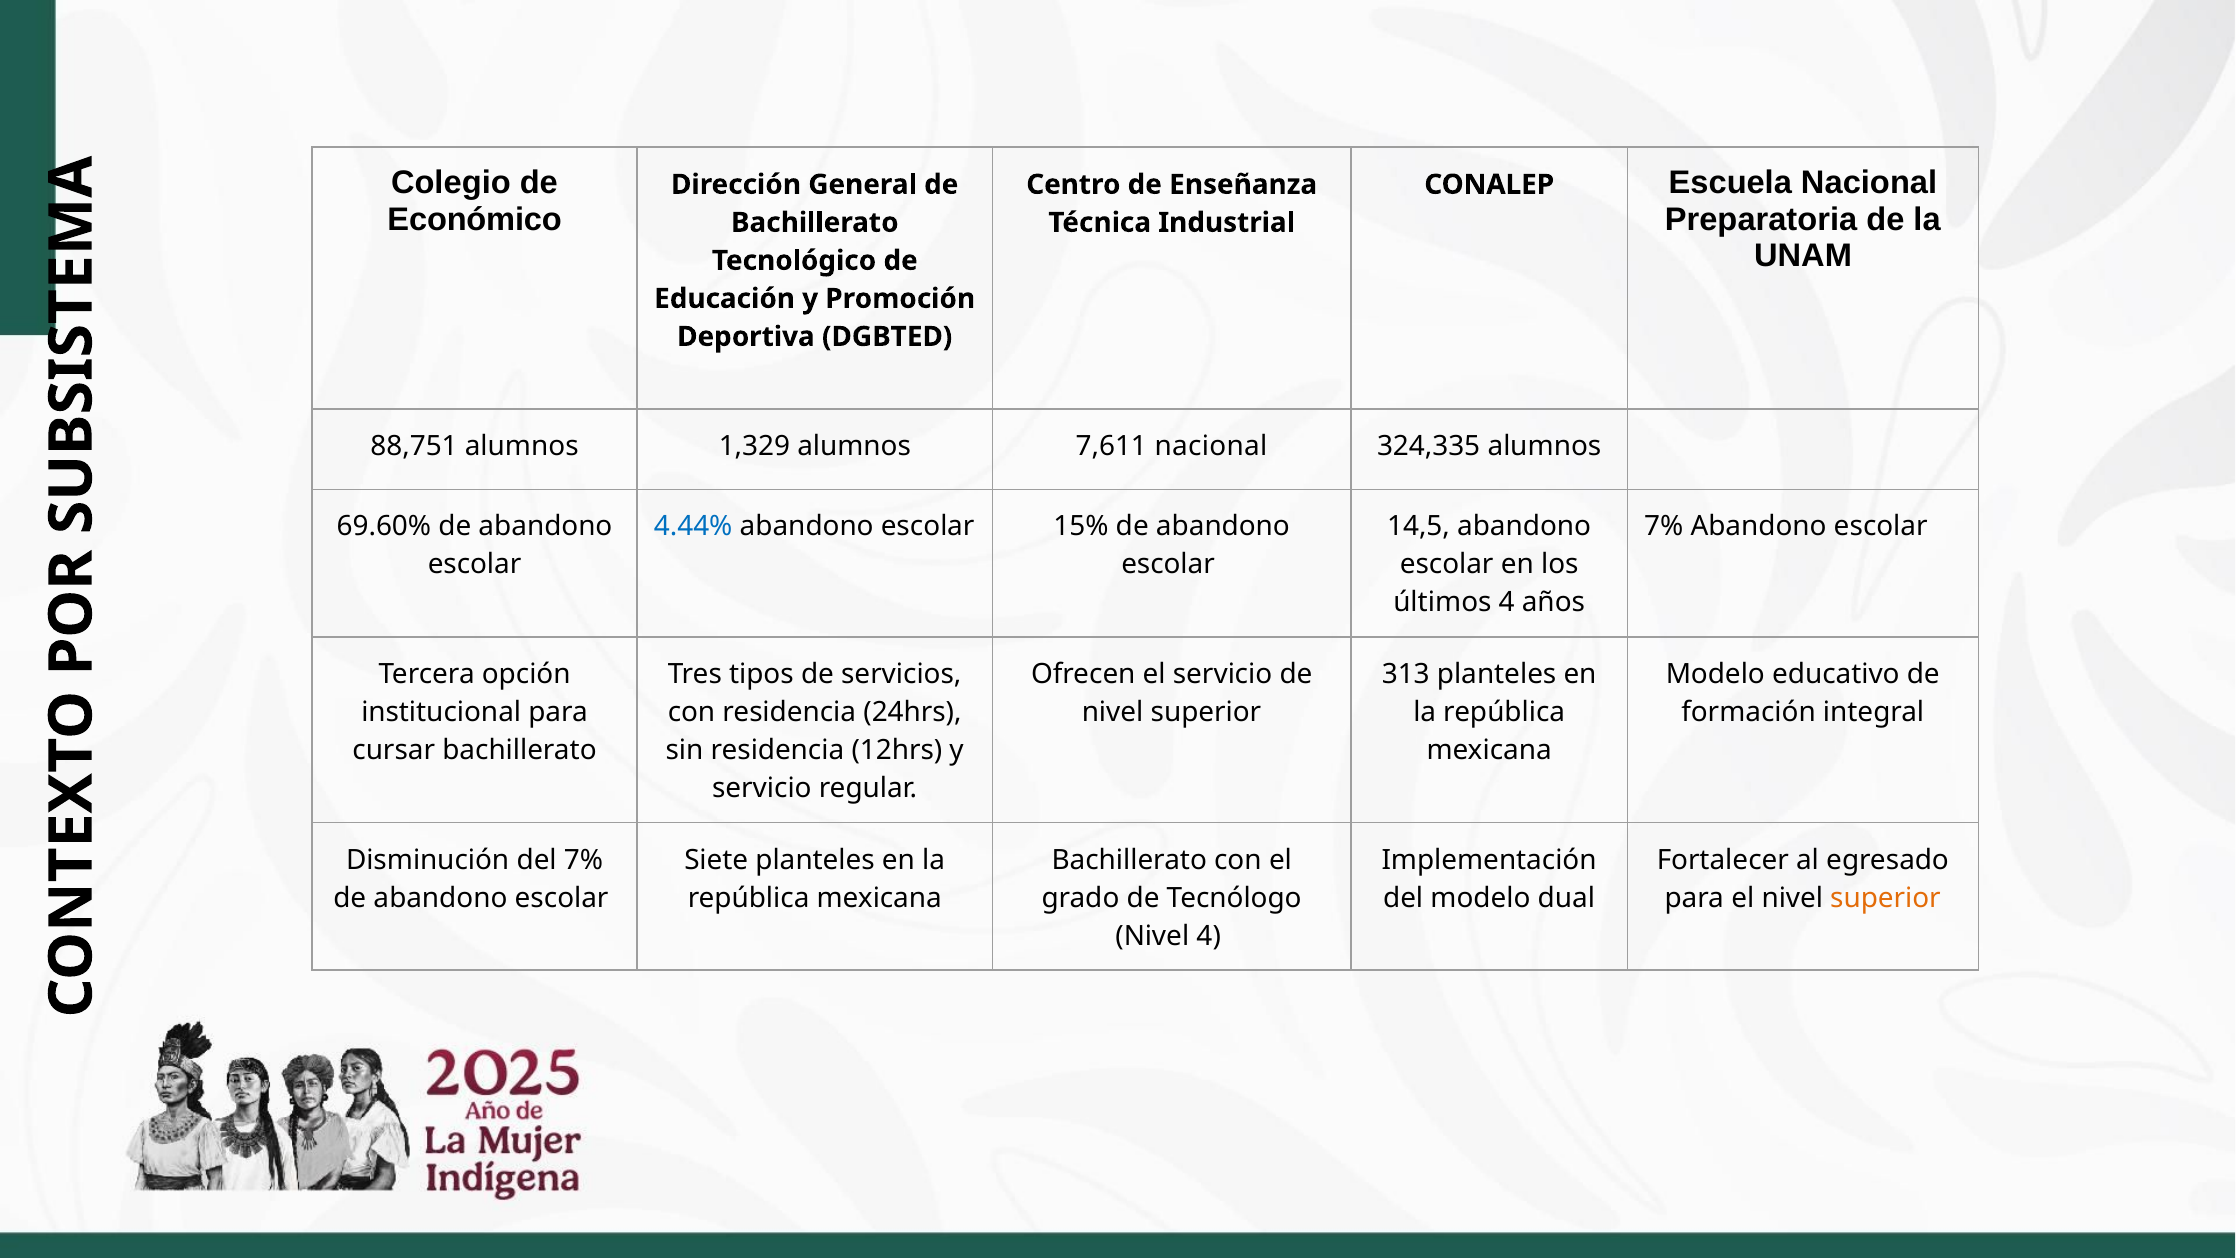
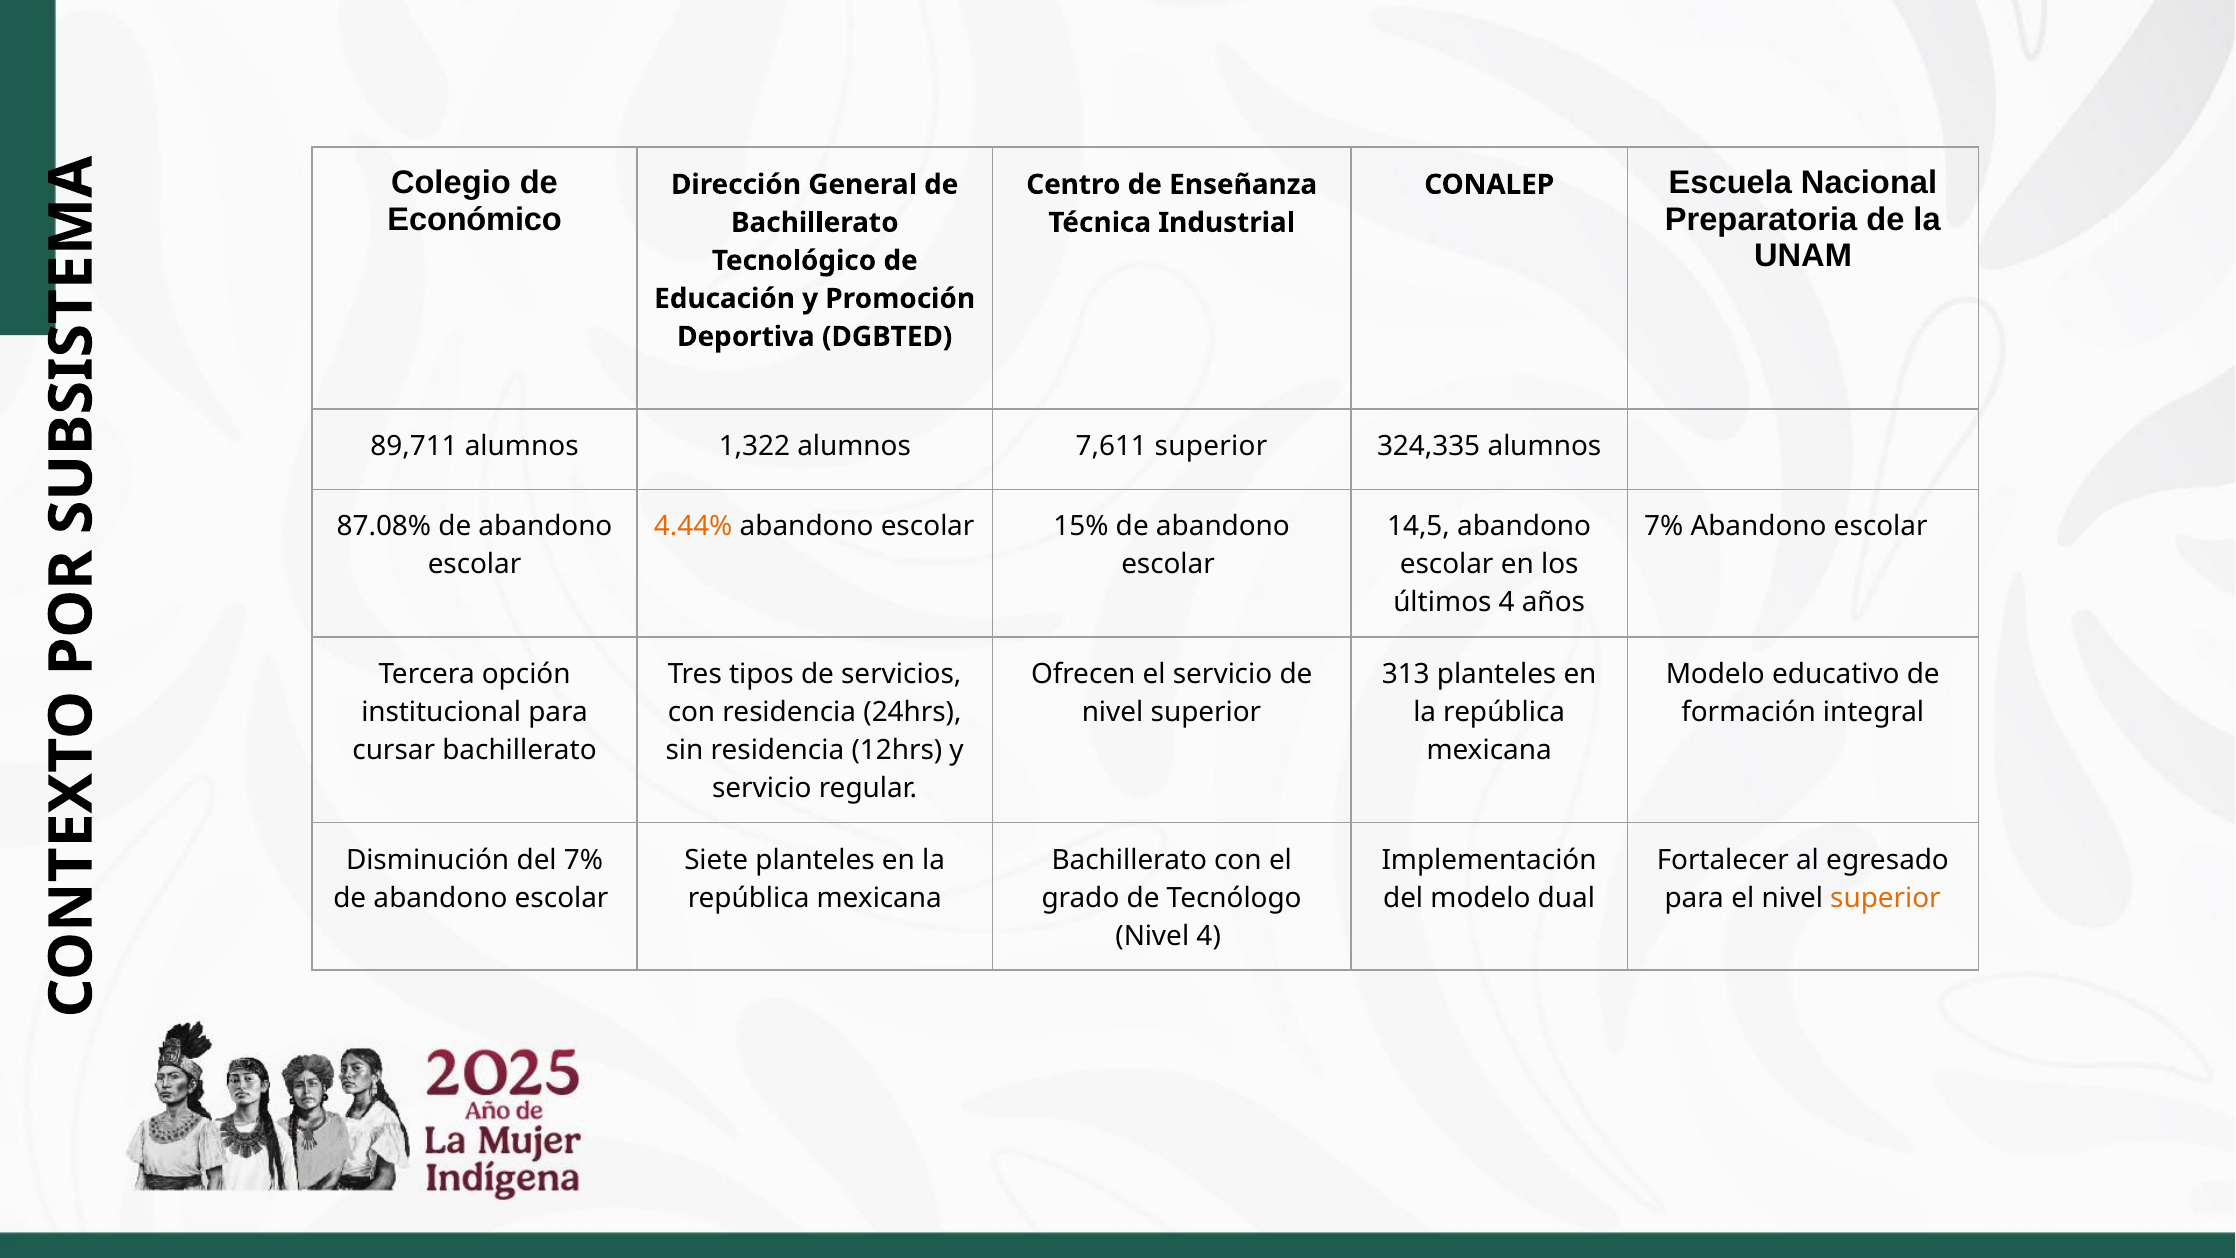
88,751: 88,751 -> 89,711
1,329: 1,329 -> 1,322
7,611 nacional: nacional -> superior
69.60%: 69.60% -> 87.08%
4.44% colour: blue -> orange
